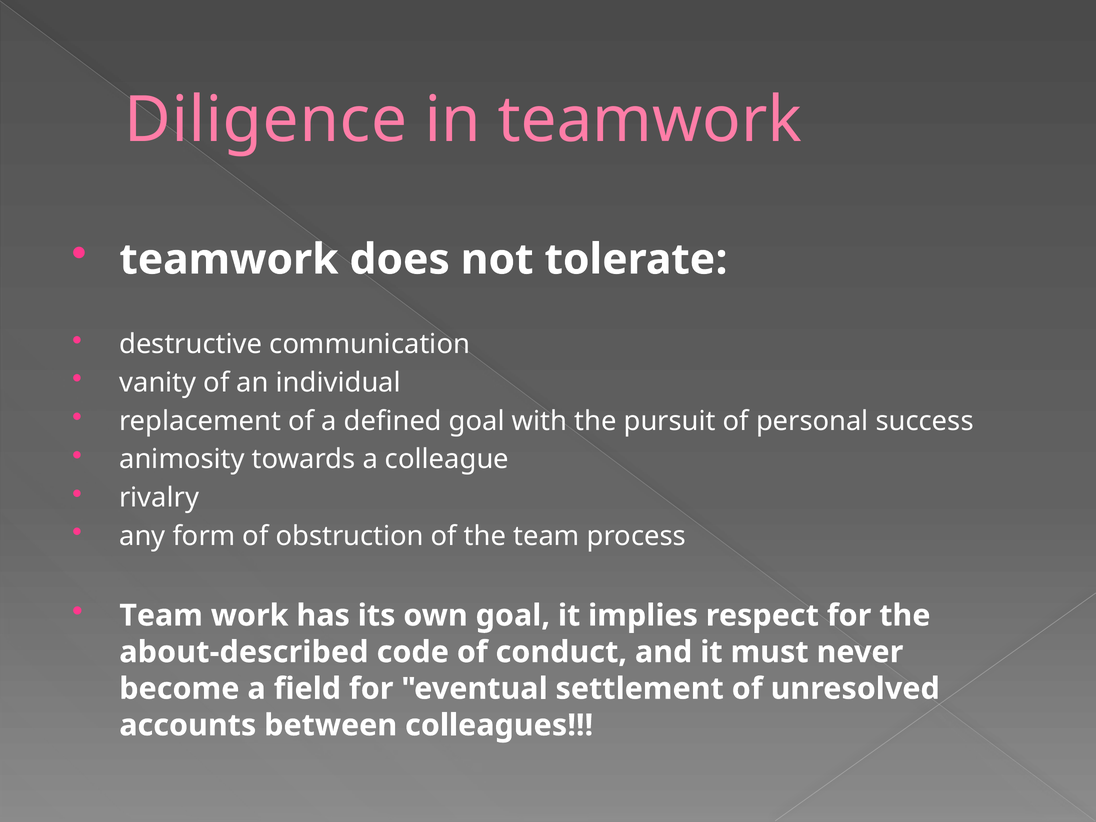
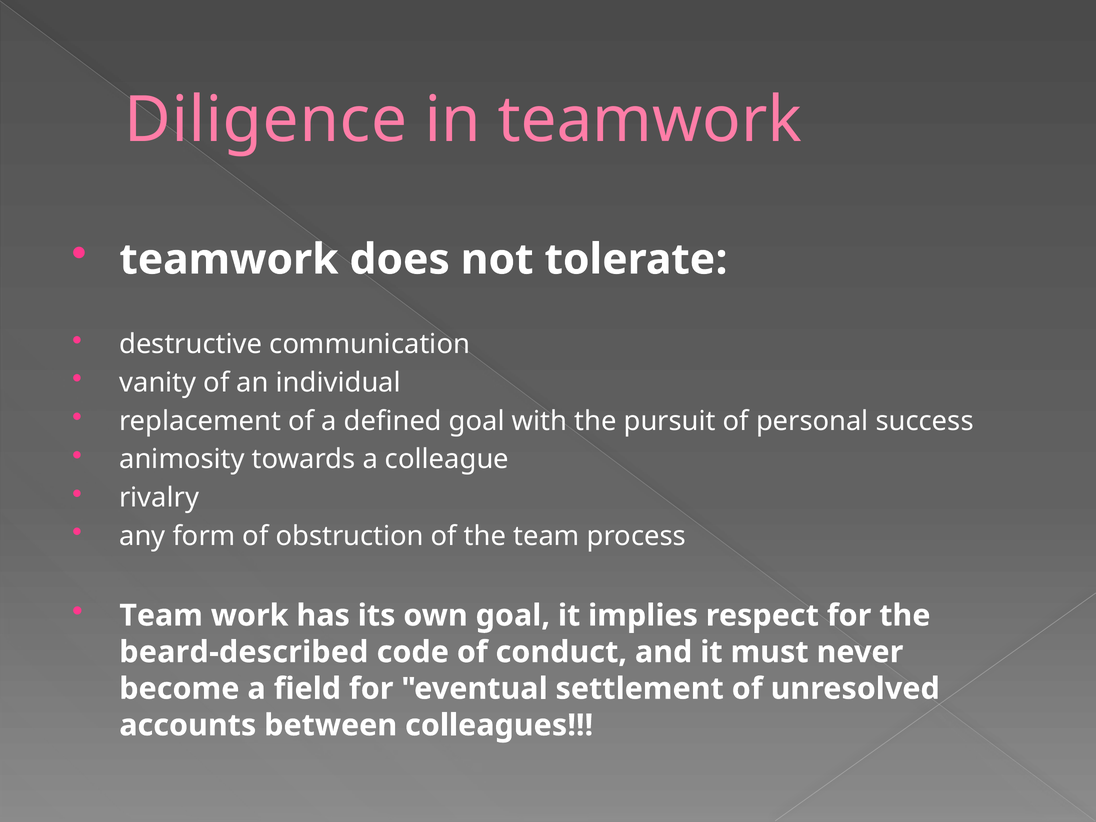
about-described: about-described -> beard-described
